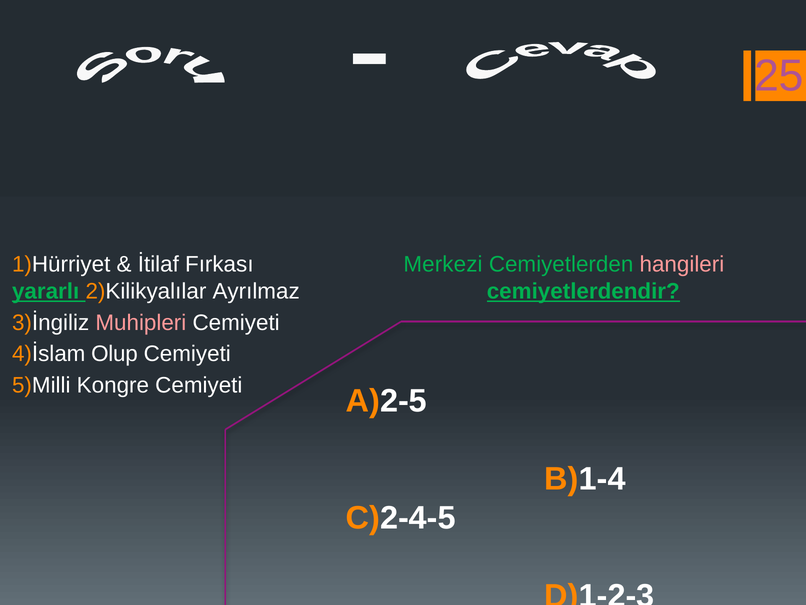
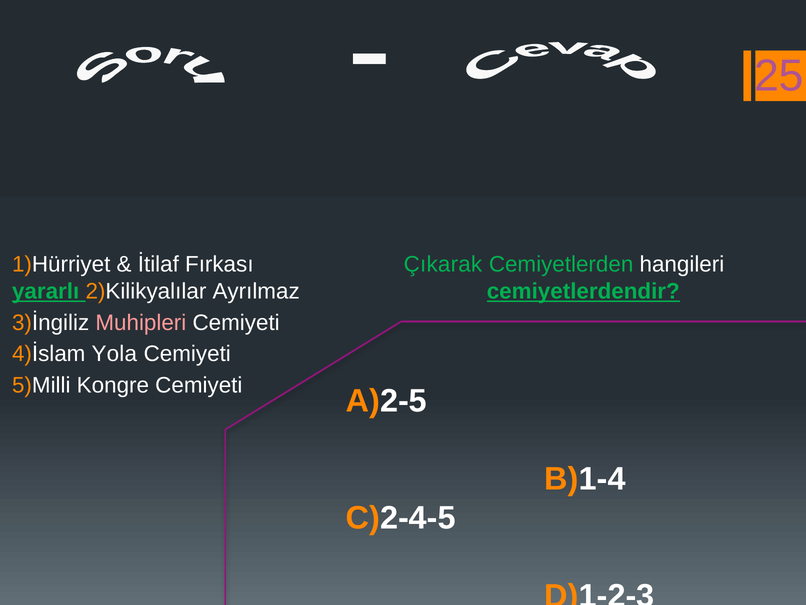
Merkezi: Merkezi -> Çıkarak
hangileri colour: pink -> white
Olup: Olup -> Yola
